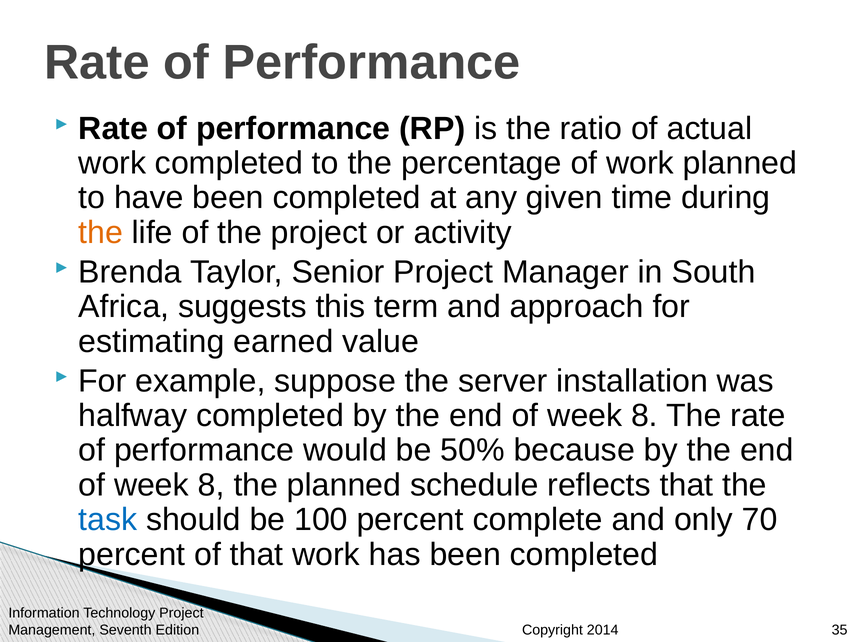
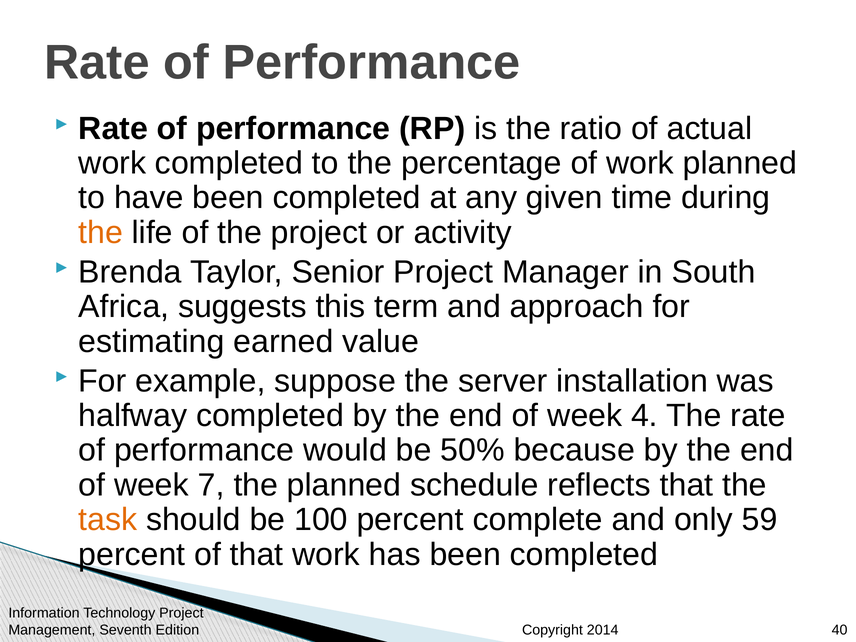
8 at (645, 416): 8 -> 4
8 at (211, 485): 8 -> 7
task colour: blue -> orange
70: 70 -> 59
35: 35 -> 40
